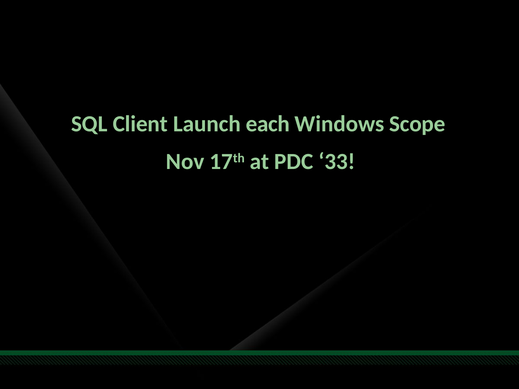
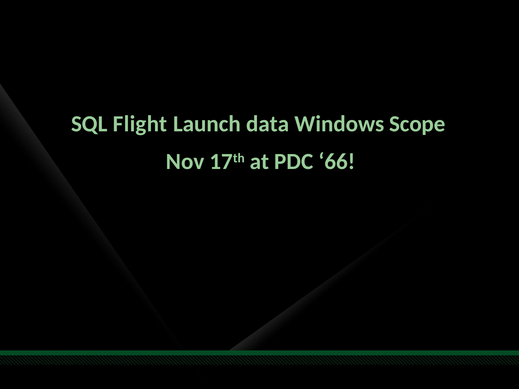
Client: Client -> Flight
each: each -> data
33: 33 -> 66
